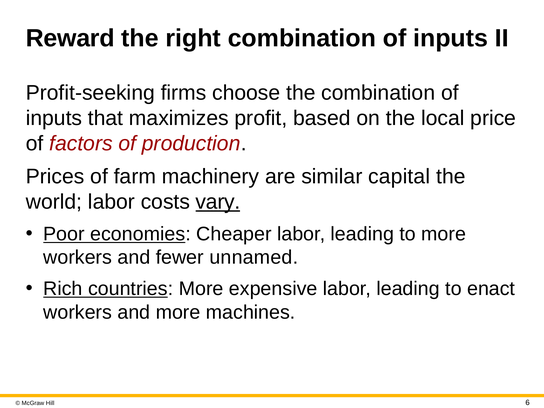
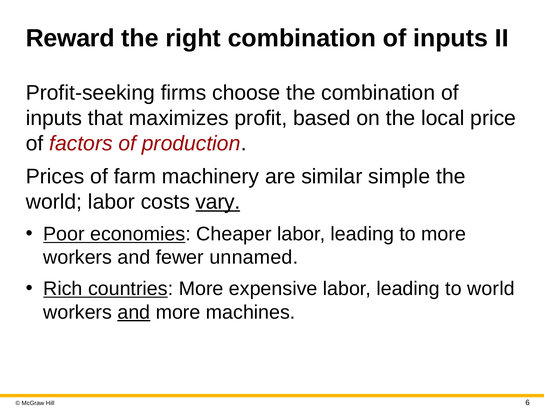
capital: capital -> simple
to enact: enact -> world
and at (134, 312) underline: none -> present
